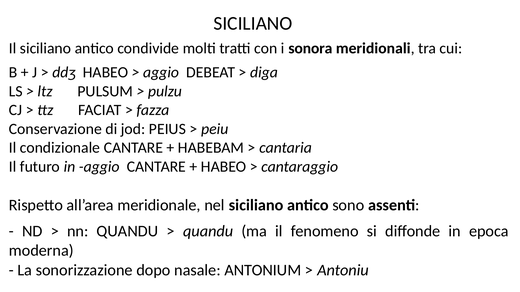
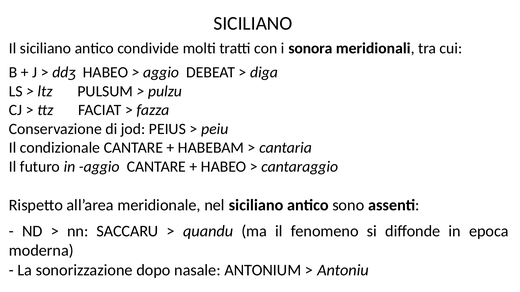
nn QUANDU: QUANDU -> SACCARU
